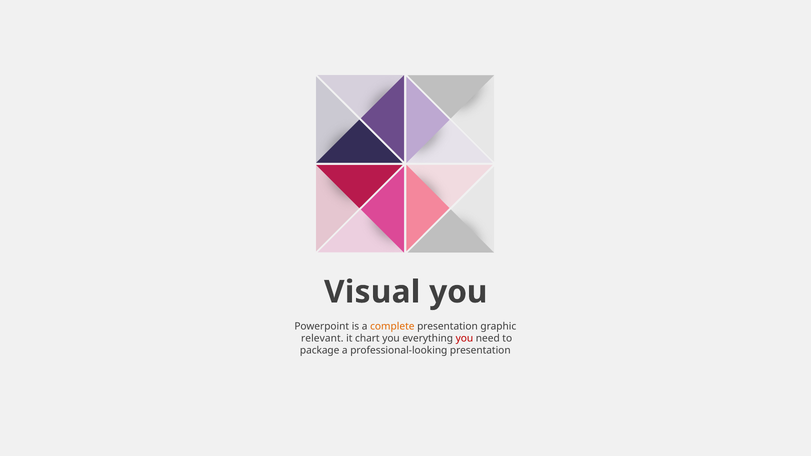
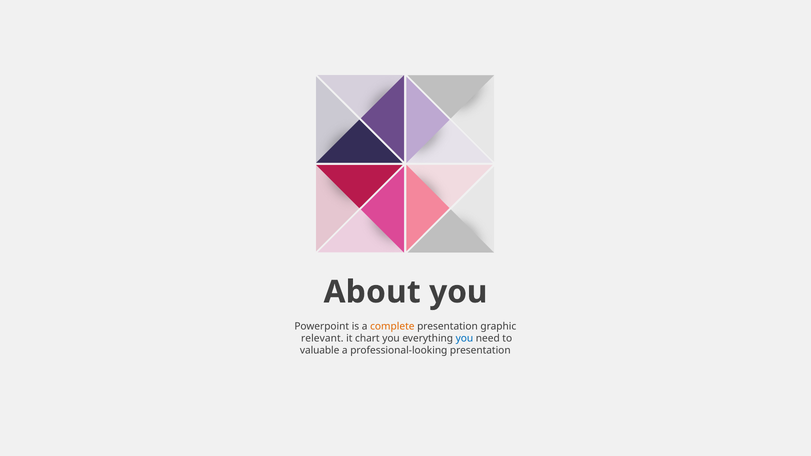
Visual: Visual -> About
you at (464, 339) colour: red -> blue
package: package -> valuable
